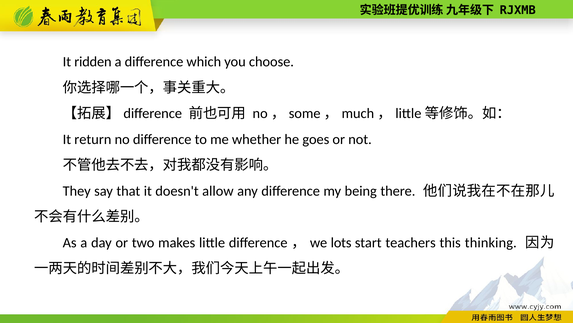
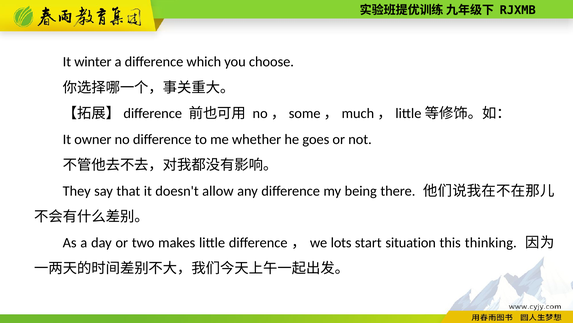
ridden: ridden -> winter
return: return -> owner
teachers: teachers -> situation
